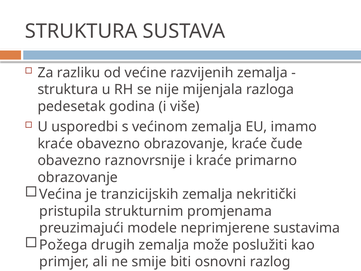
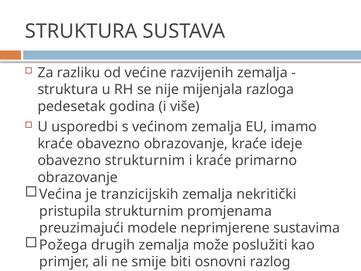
čude: čude -> ideje
obavezno raznovrsnije: raznovrsnije -> strukturnim
